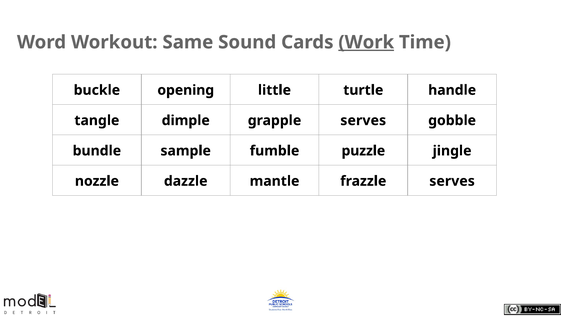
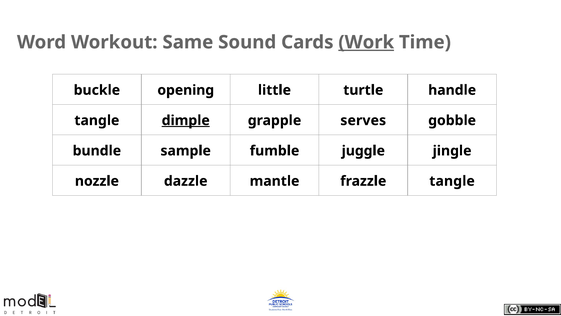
dimple underline: none -> present
puzzle: puzzle -> juggle
frazzle serves: serves -> tangle
